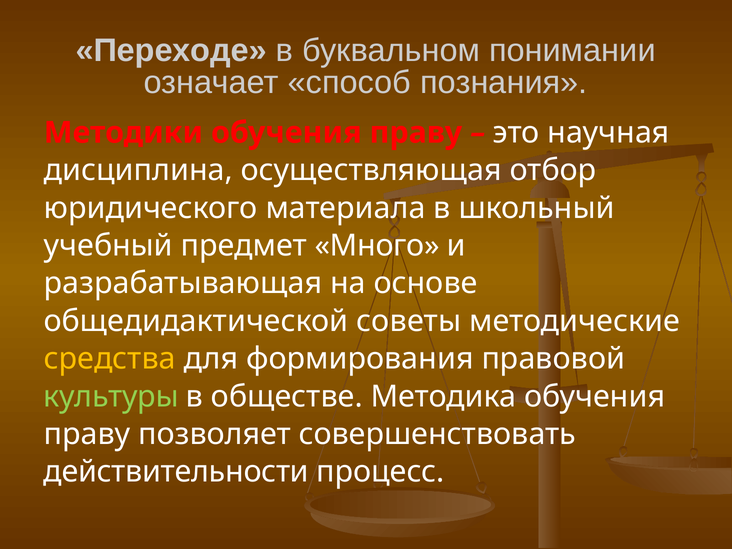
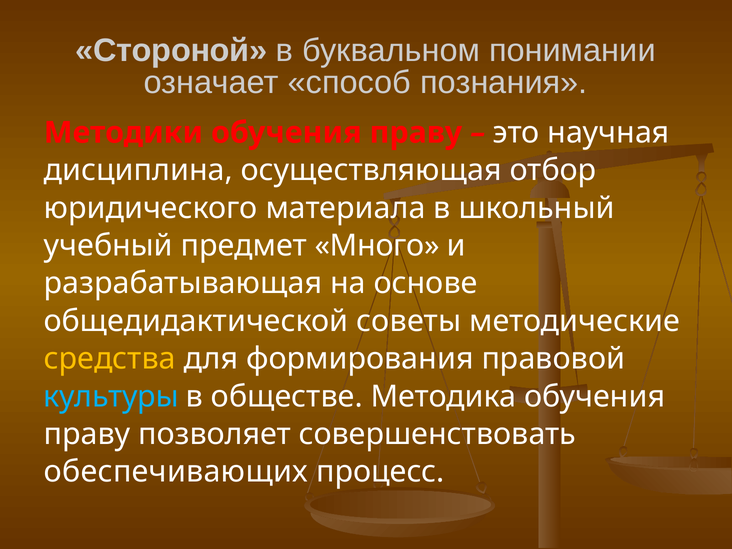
Переходе: Переходе -> Стороной
культуры colour: light green -> light blue
действительности: действительности -> обеспечивающих
